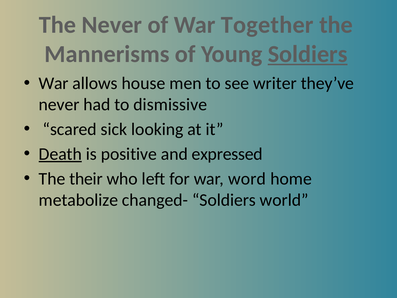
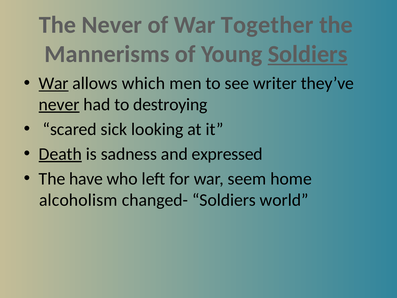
War at (54, 83) underline: none -> present
house: house -> which
never at (59, 104) underline: none -> present
dismissive: dismissive -> destroying
positive: positive -> sadness
their: their -> have
word: word -> seem
metabolize: metabolize -> alcoholism
